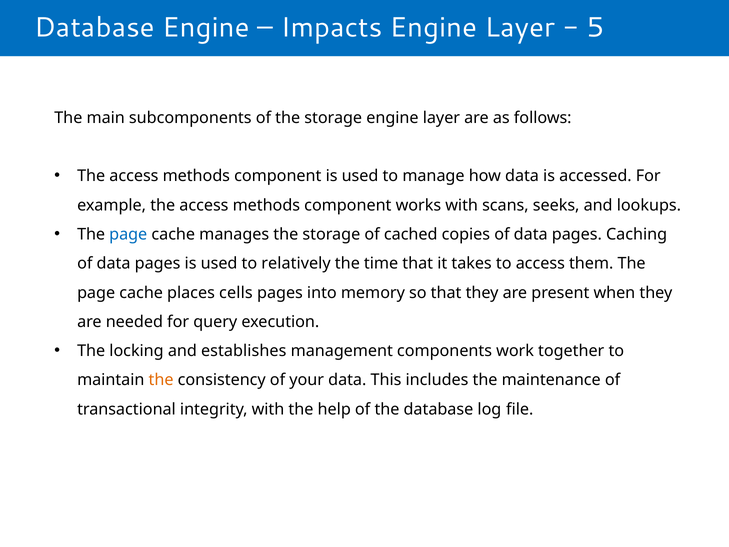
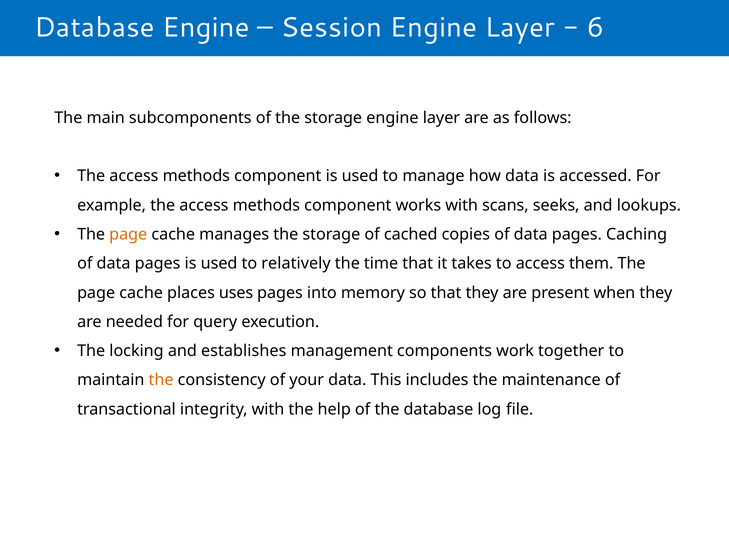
Impacts: Impacts -> Session
5: 5 -> 6
page at (128, 234) colour: blue -> orange
cells: cells -> uses
